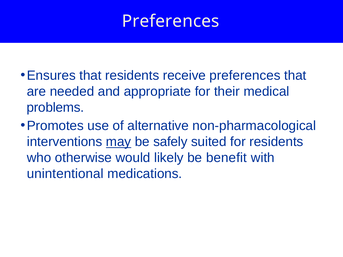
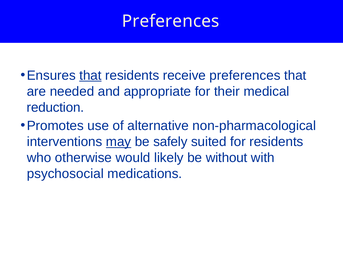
that at (90, 76) underline: none -> present
problems: problems -> reduction
benefit: benefit -> without
unintentional: unintentional -> psychosocial
